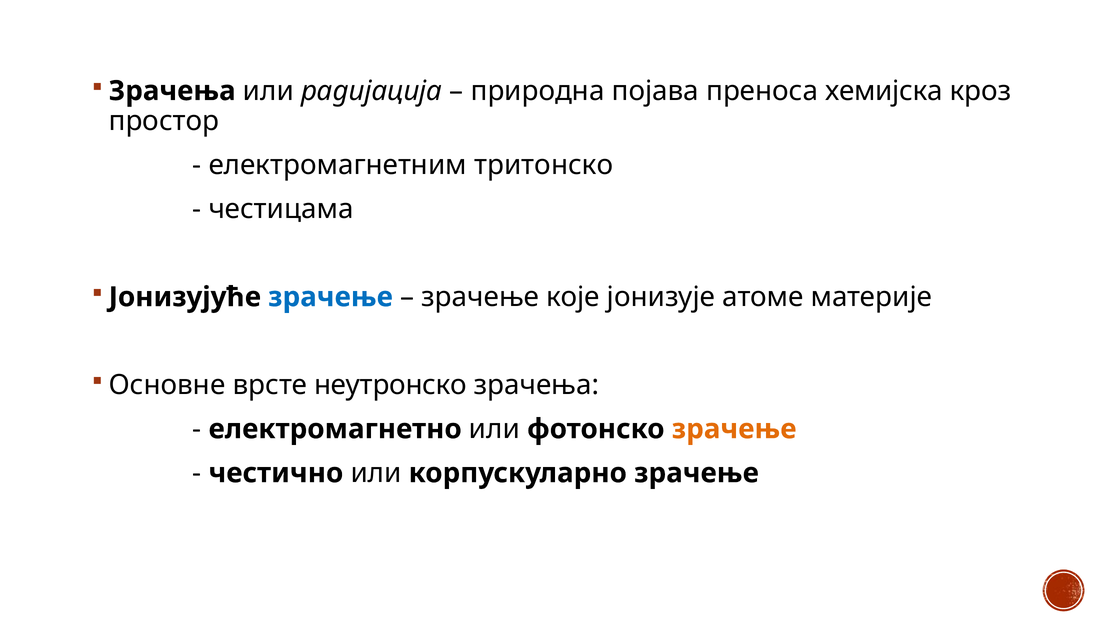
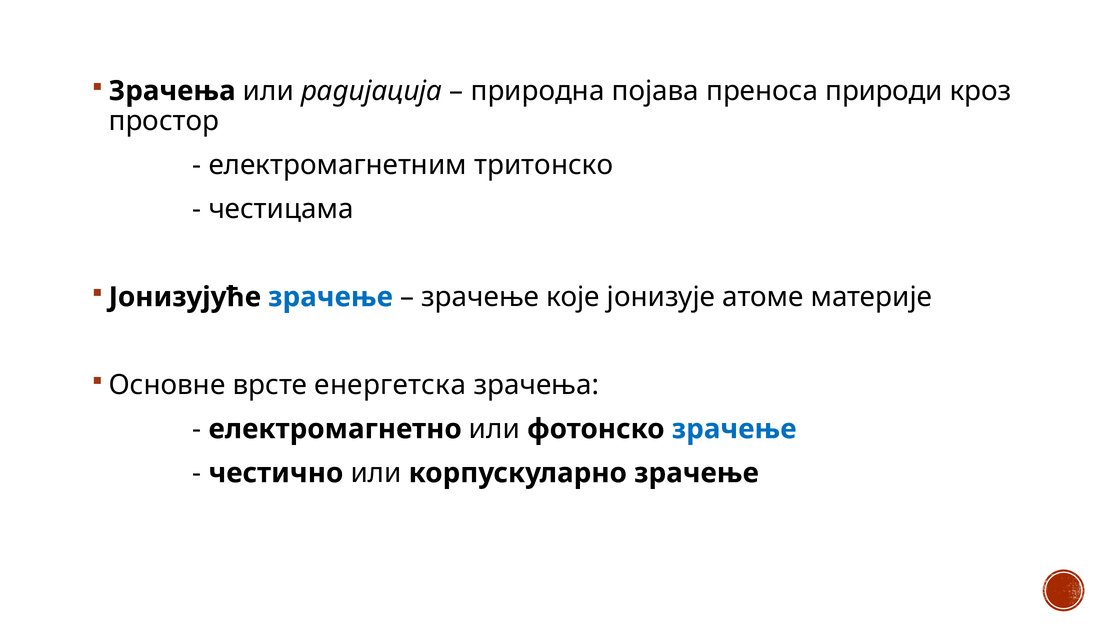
хемијска: хемијска -> природи
неутронско: неутронско -> енергетска
зрачење at (734, 429) colour: orange -> blue
